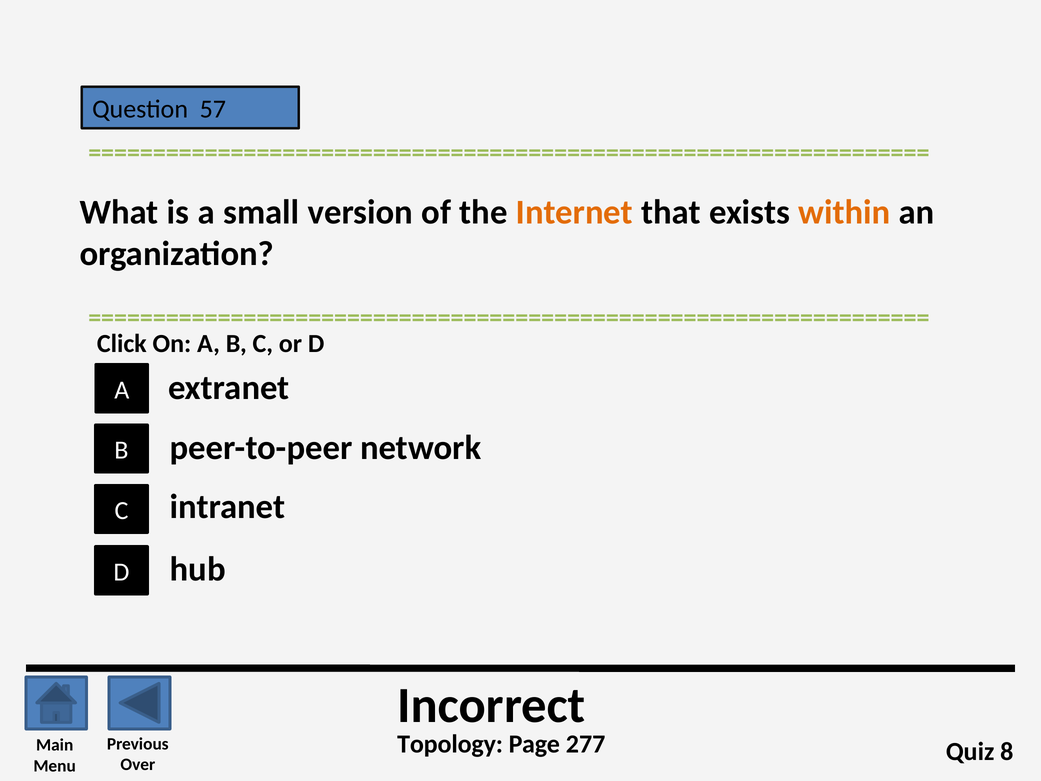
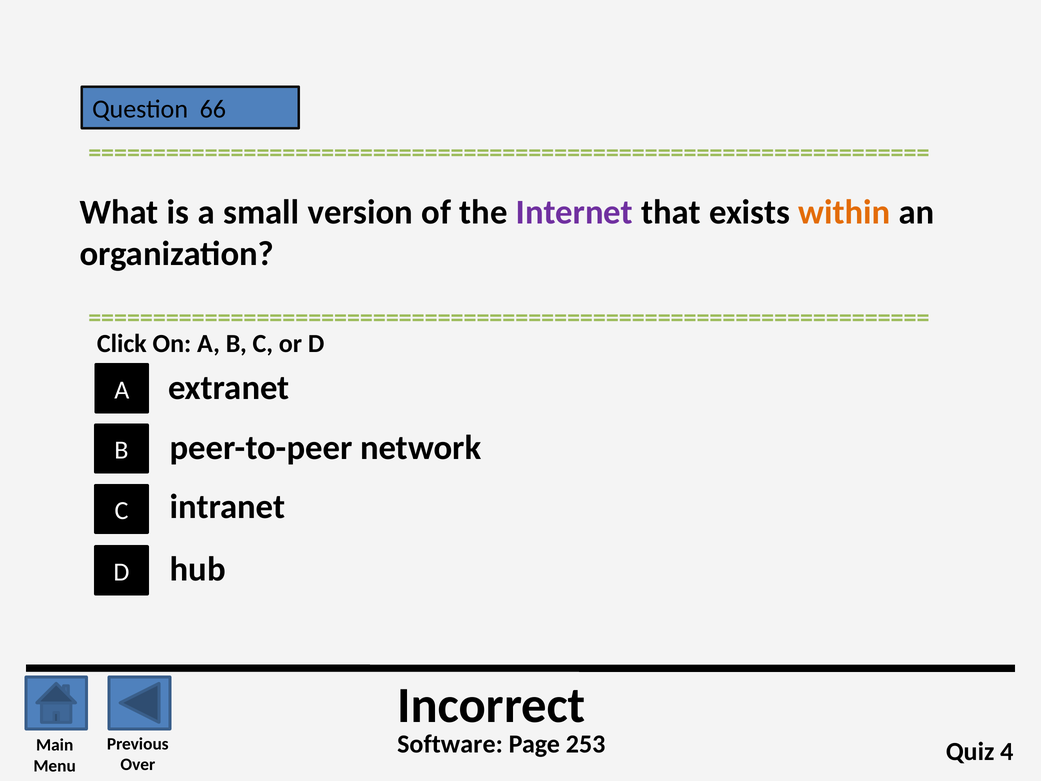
57: 57 -> 66
Internet colour: orange -> purple
Topology: Topology -> Software
277: 277 -> 253
8: 8 -> 4
